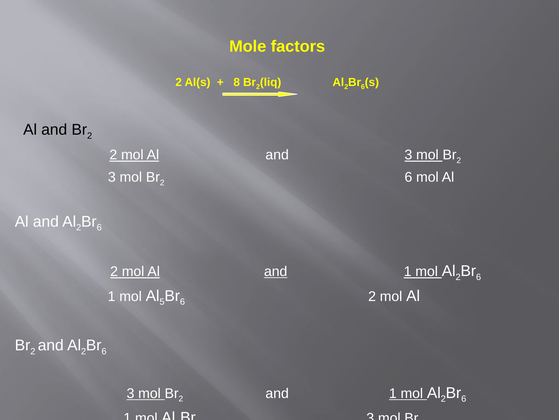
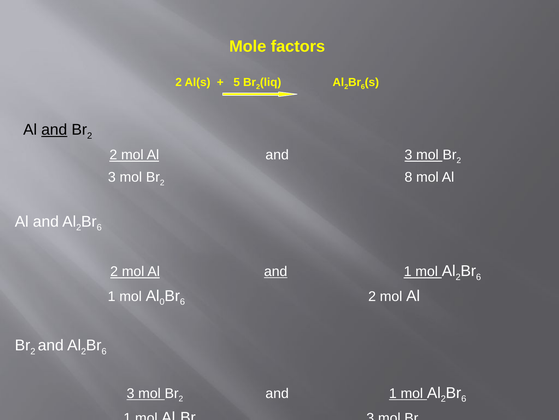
8: 8 -> 5
and at (54, 130) underline: none -> present
2 6: 6 -> 8
5: 5 -> 0
